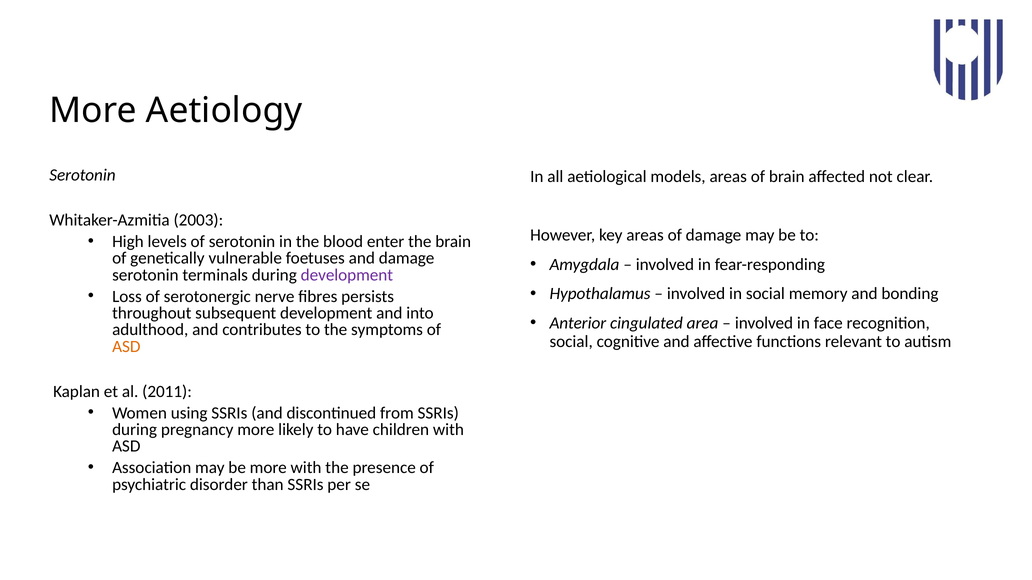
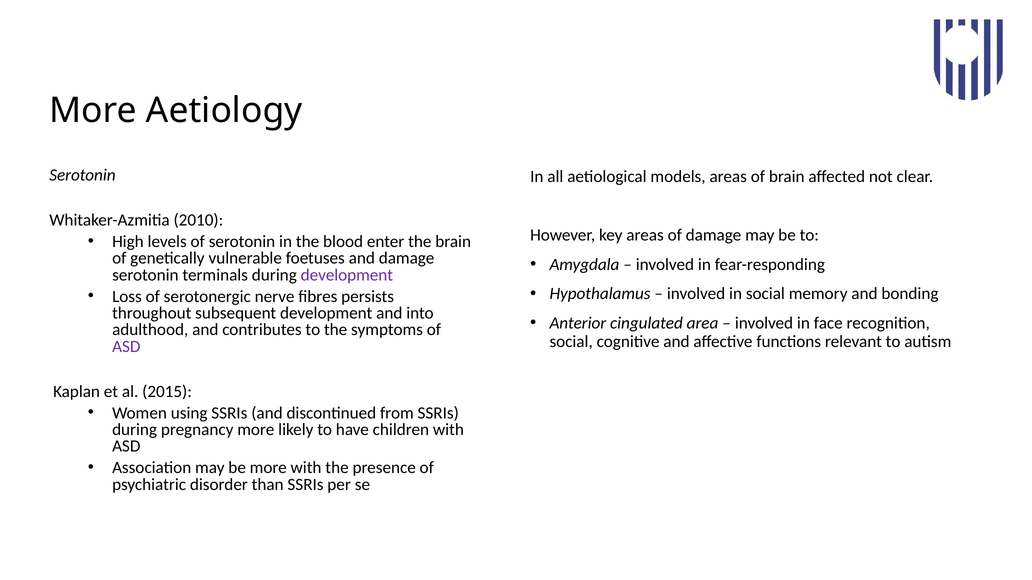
2003: 2003 -> 2010
ASD at (126, 347) colour: orange -> purple
2011: 2011 -> 2015
